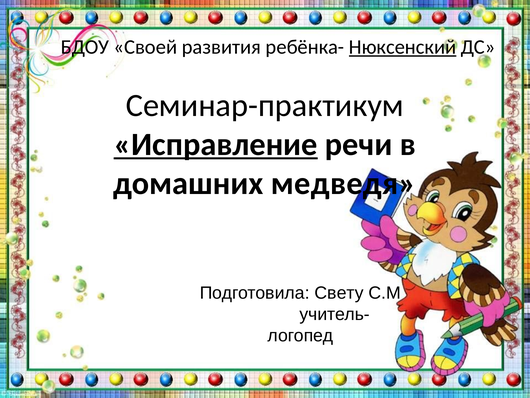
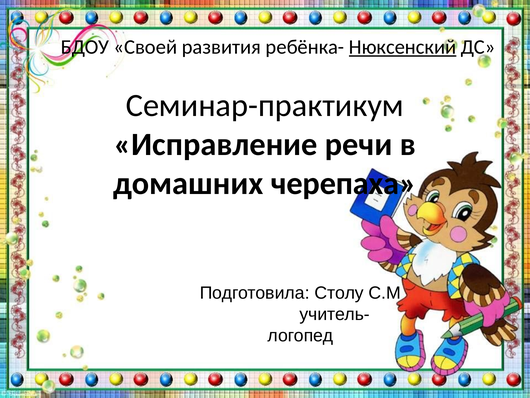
Исправление underline: present -> none
медведя: медведя -> черепаха
Свету: Свету -> Столу
